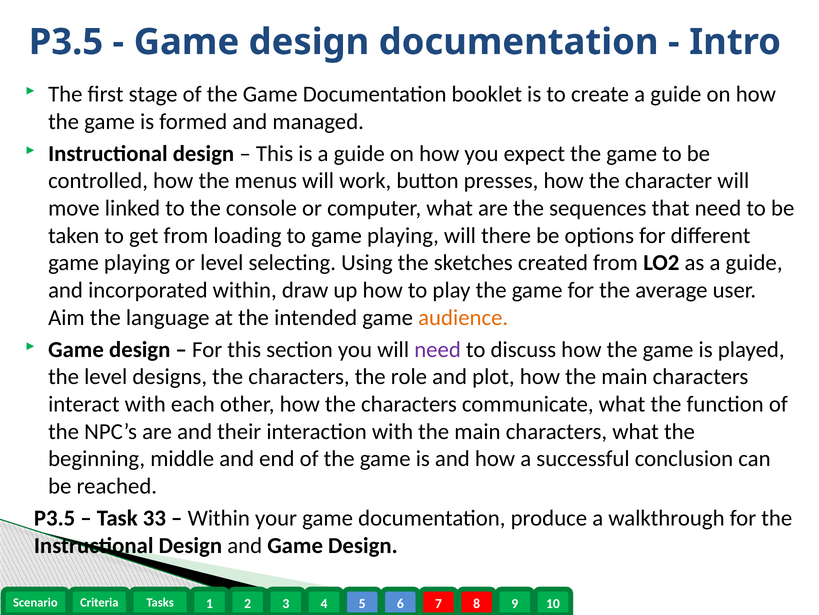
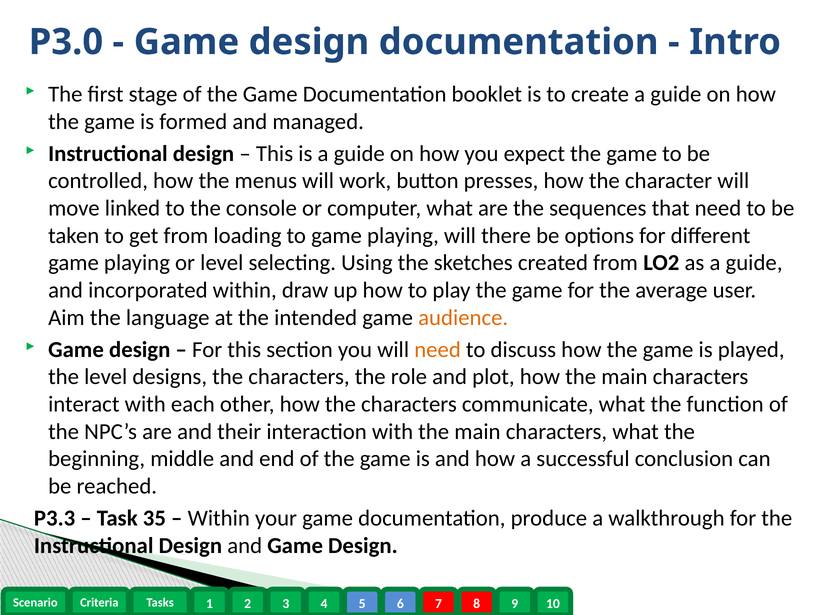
P3.5 at (66, 42): P3.5 -> P3.0
need at (438, 349) colour: purple -> orange
P3.5 at (55, 518): P3.5 -> P3.3
33: 33 -> 35
